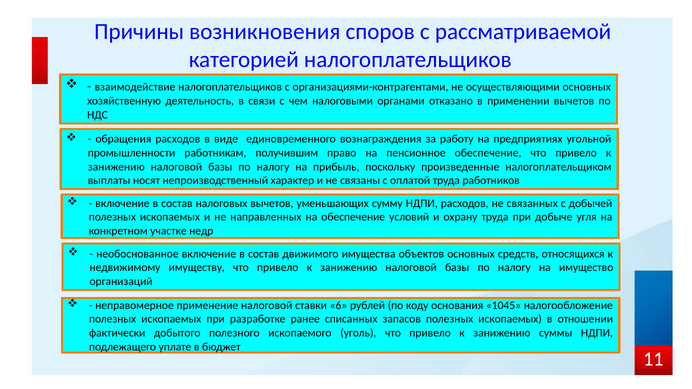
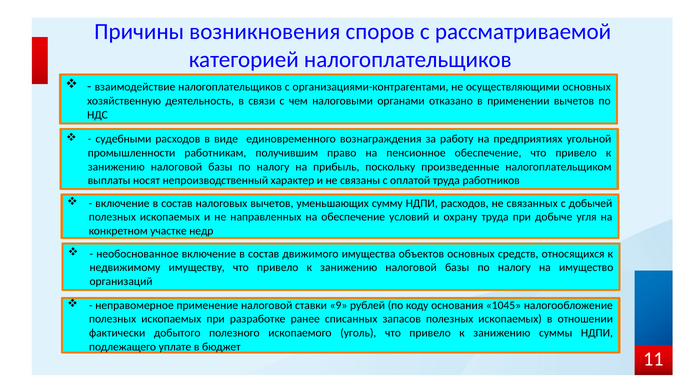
обращения: обращения -> судебными
6: 6 -> 9
